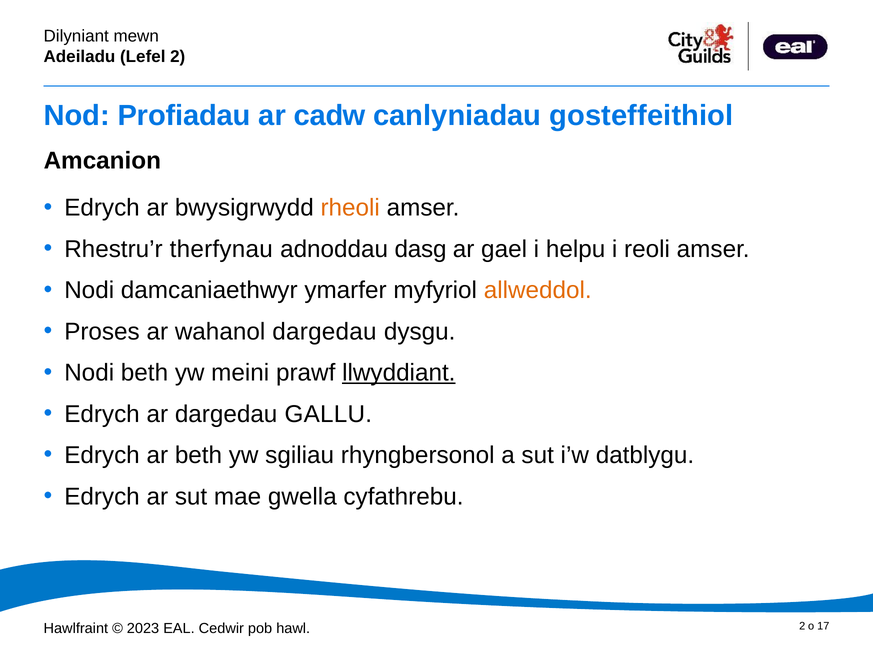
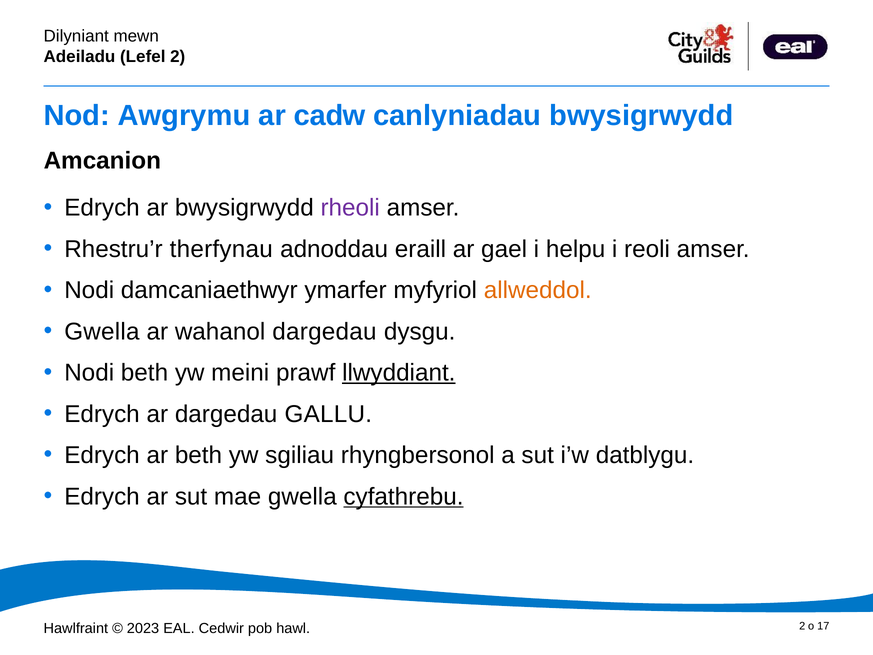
Profiadau: Profiadau -> Awgrymu
canlyniadau gosteffeithiol: gosteffeithiol -> bwysigrwydd
rheoli colour: orange -> purple
dasg: dasg -> eraill
Proses at (102, 332): Proses -> Gwella
cyfathrebu underline: none -> present
